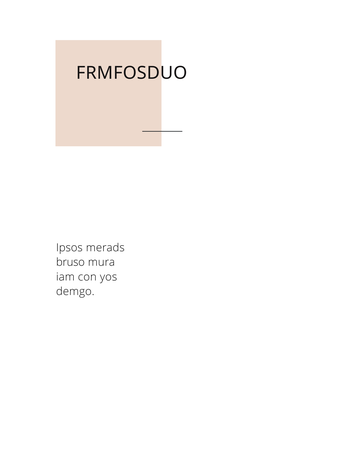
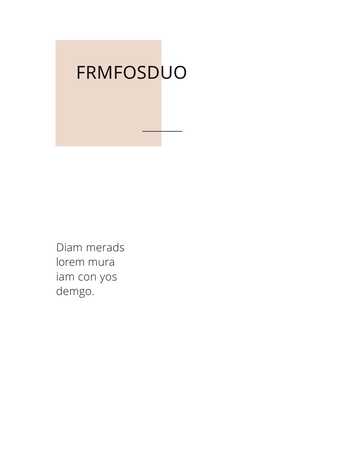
Ipsos: Ipsos -> Diam
bruso: bruso -> lorem
